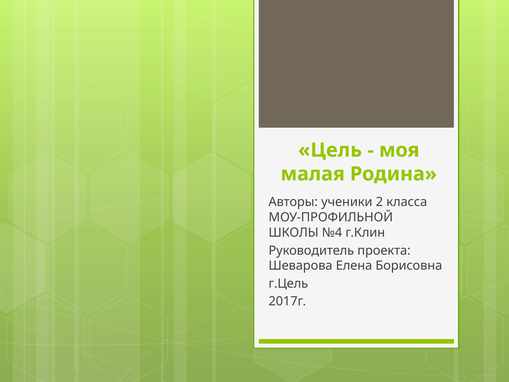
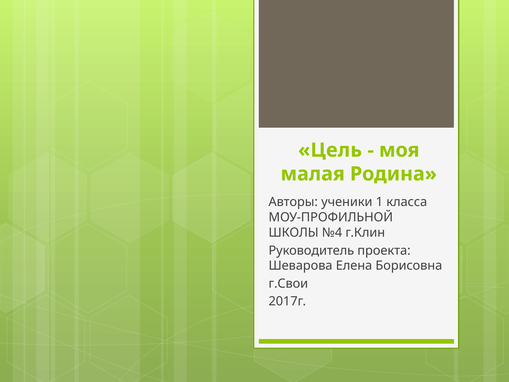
2: 2 -> 1
г.Цель: г.Цель -> г.Свои
